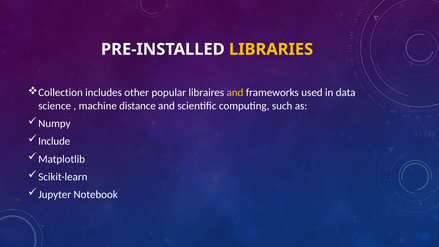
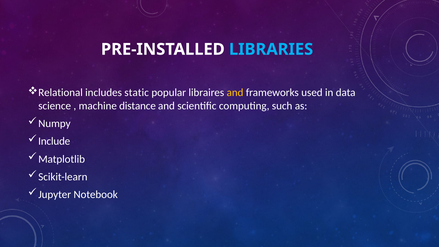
LIBRARIES colour: yellow -> light blue
Collection: Collection -> Relational
other: other -> static
